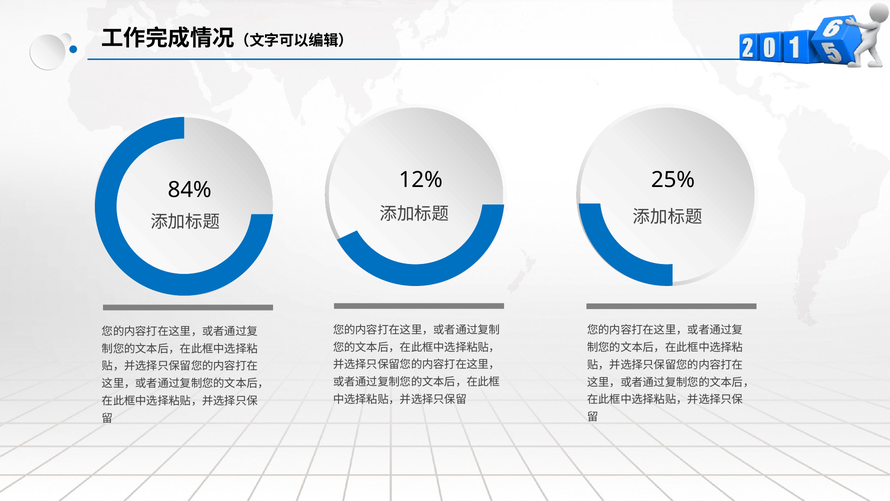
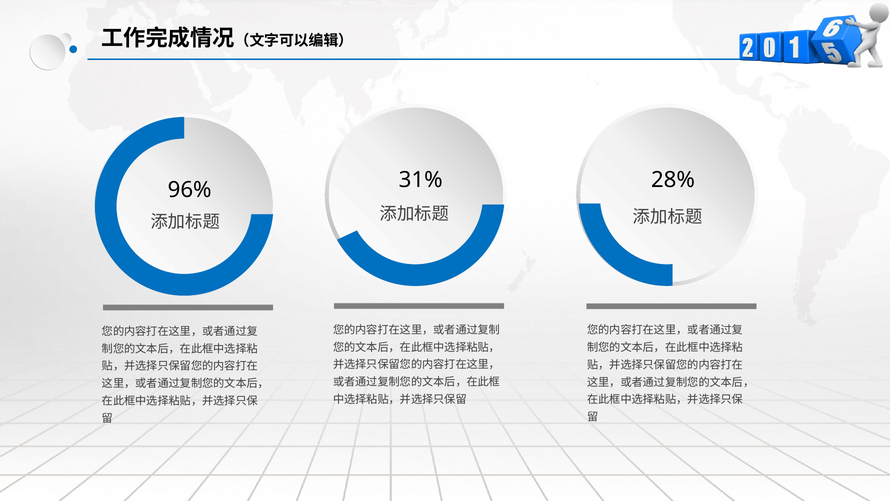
12%: 12% -> 31%
25%: 25% -> 28%
84%: 84% -> 96%
